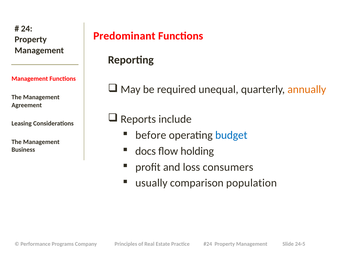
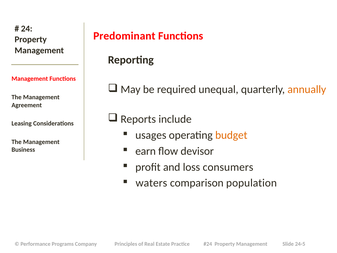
before: before -> usages
budget colour: blue -> orange
docs: docs -> earn
holding: holding -> devisor
usually: usually -> waters
